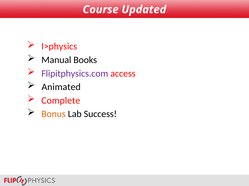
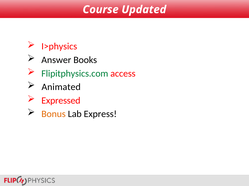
Manual: Manual -> Answer
Flipitphysics.com colour: purple -> green
Complete: Complete -> Expressed
Success: Success -> Express
